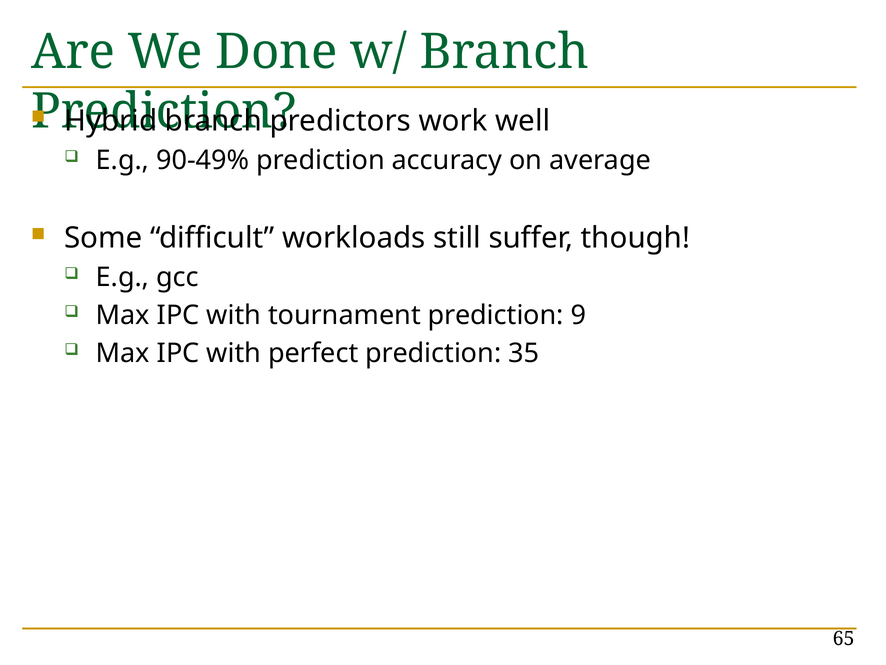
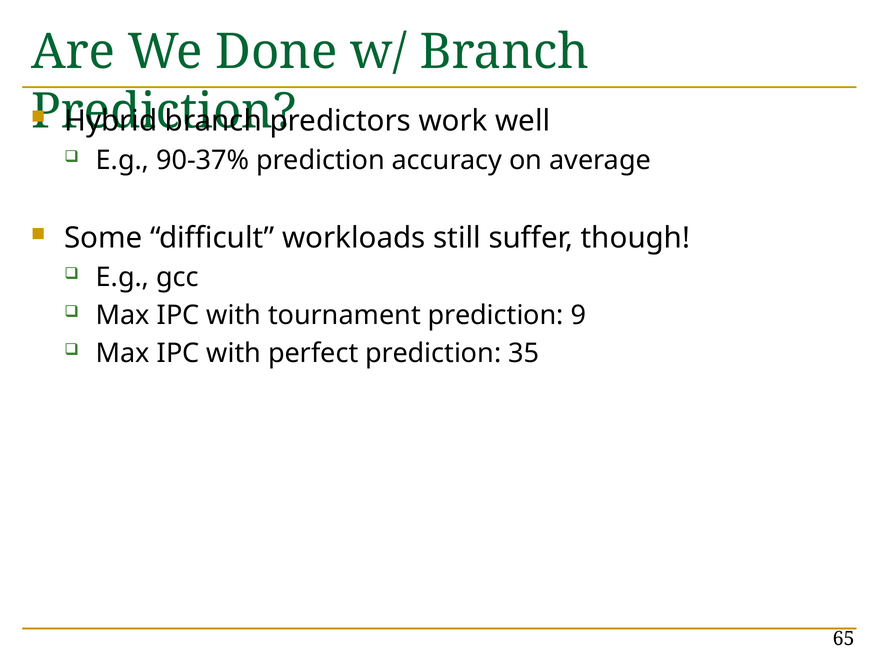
90-49%: 90-49% -> 90-37%
